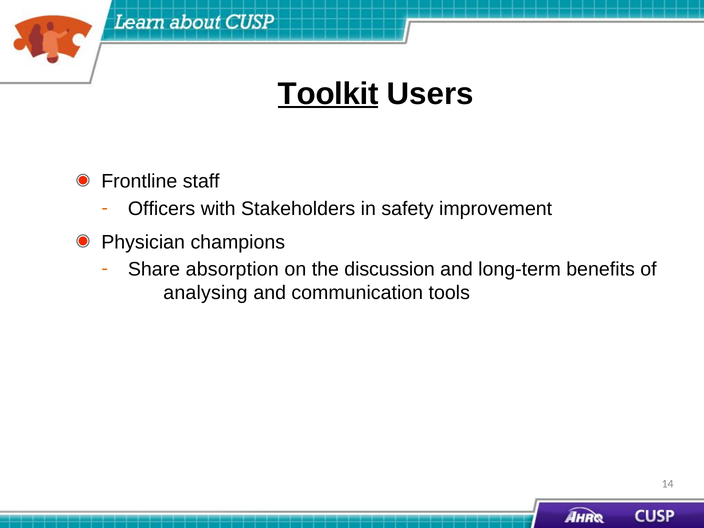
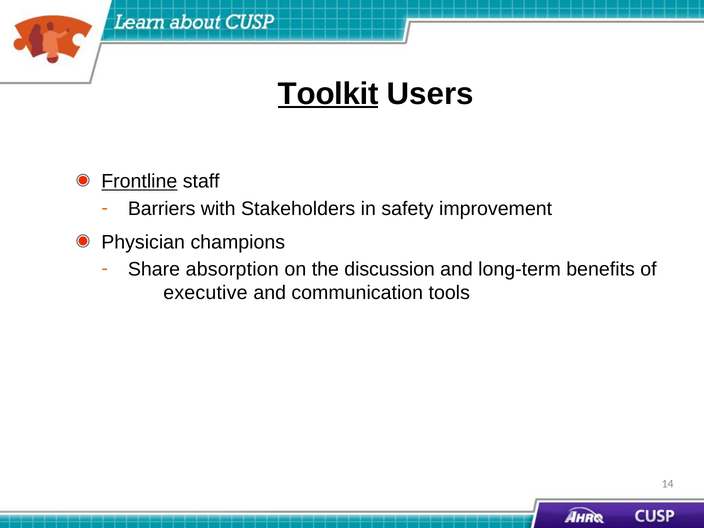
Frontline underline: none -> present
Officers: Officers -> Barriers
analysing: analysing -> executive
